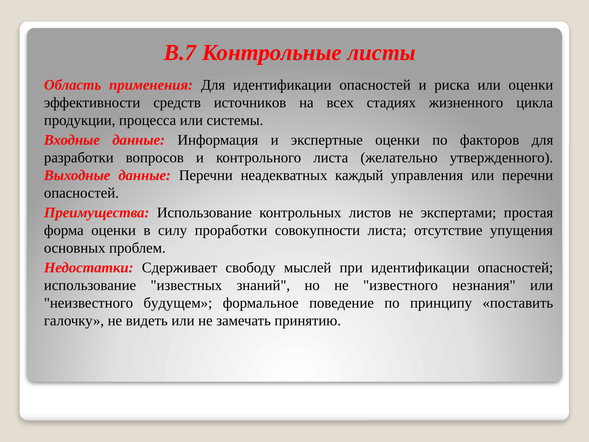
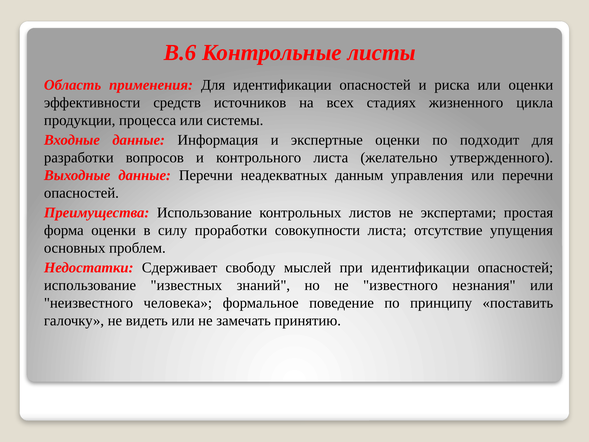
B.7: B.7 -> B.6
факторов: факторов -> подходит
каждый: каждый -> данным
будущем: будущем -> человека
